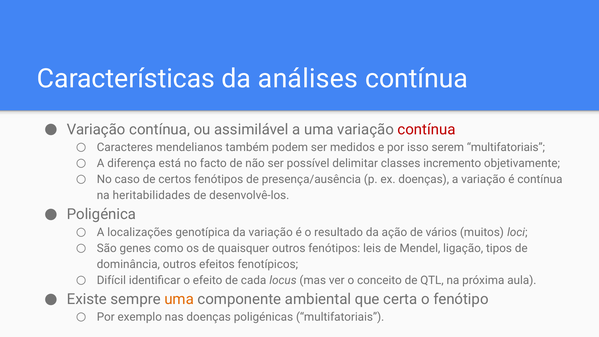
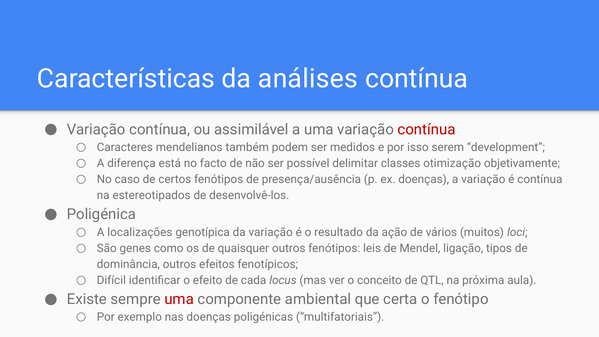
serem multifatoriais: multifatoriais -> development
incremento: incremento -> otimização
heritabilidades: heritabilidades -> estereotipados
uma at (179, 299) colour: orange -> red
